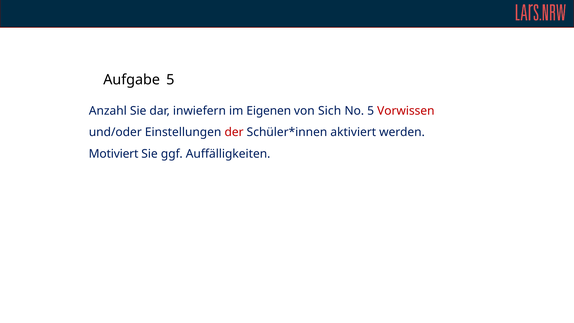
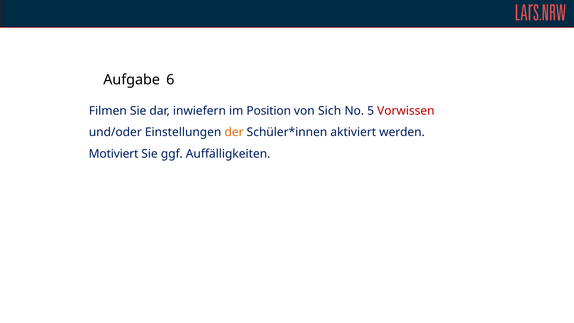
Aufgabe 5: 5 -> 6
Anzahl: Anzahl -> Filmen
Eigenen: Eigenen -> Position
der colour: red -> orange
